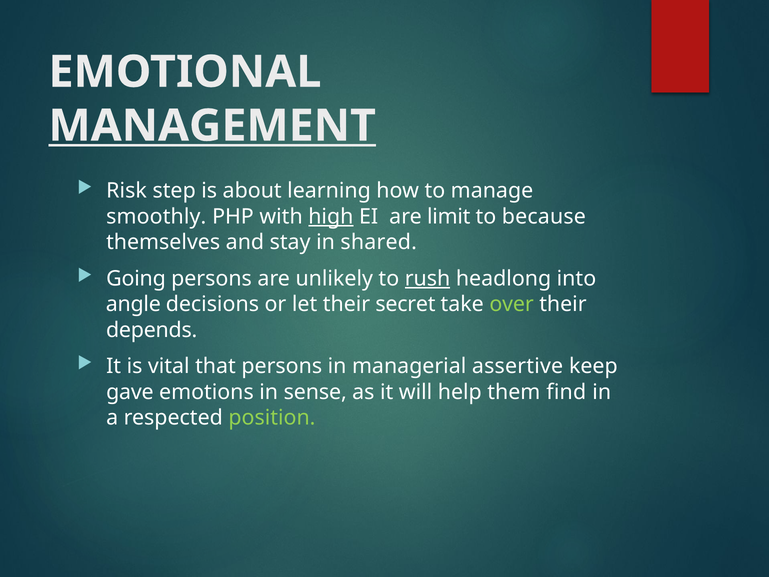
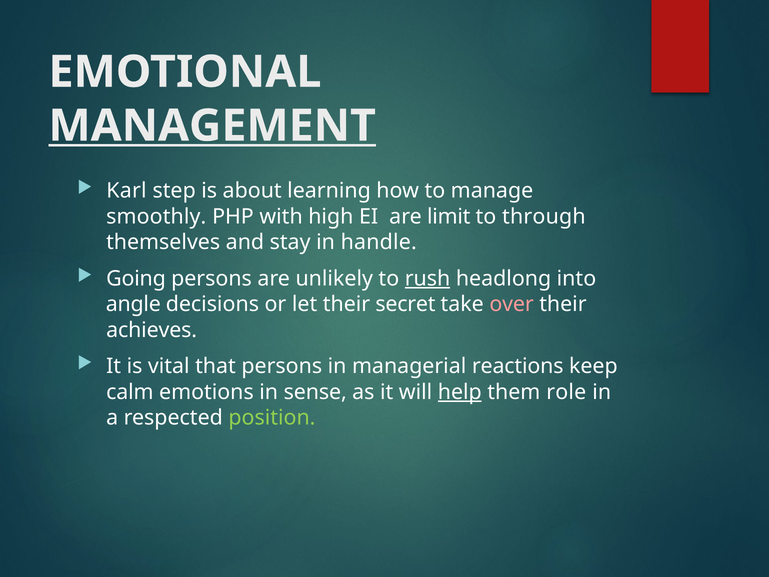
Risk: Risk -> Karl
high underline: present -> none
because: because -> through
shared: shared -> handle
over colour: light green -> pink
depends: depends -> achieves
assertive: assertive -> reactions
gave: gave -> calm
help underline: none -> present
find: find -> role
